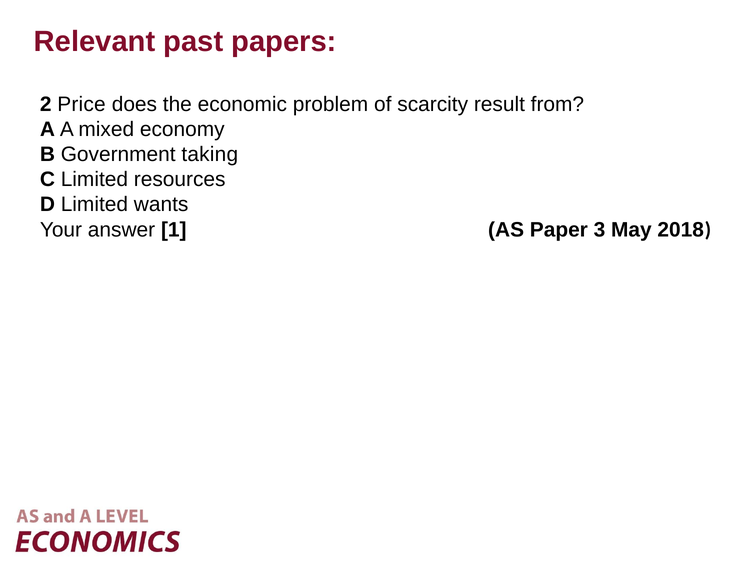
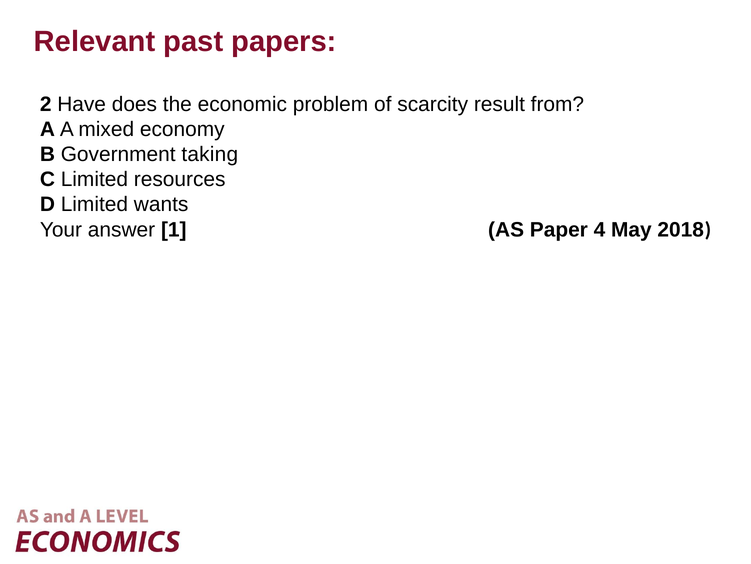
Price: Price -> Have
3: 3 -> 4
